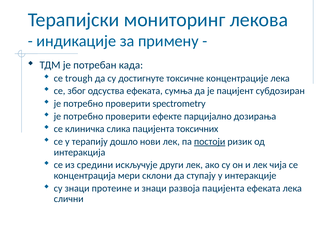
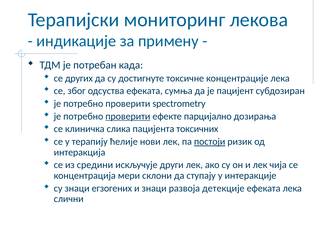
trough: trough -> других
проверити at (128, 116) underline: none -> present
дошло: дошло -> ћелије
протеине: протеине -> егзогених
развоја пацијента: пацијента -> детекције
